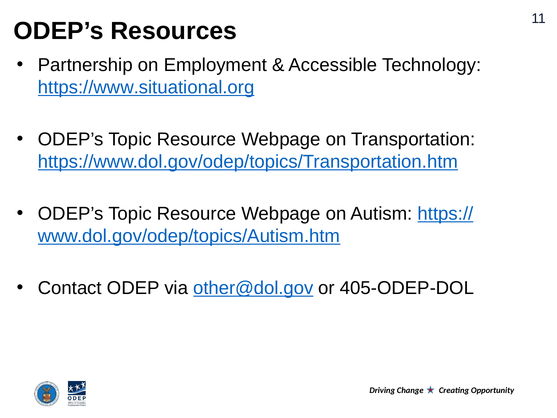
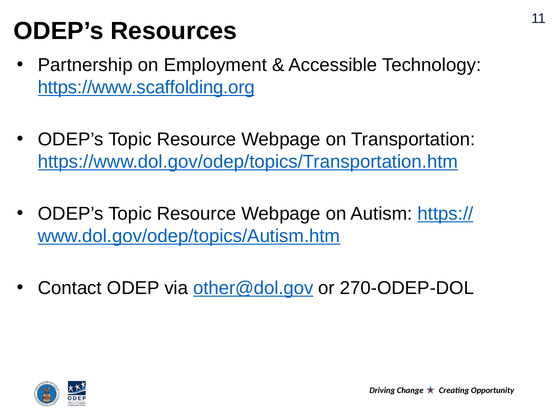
https://www.situational.org: https://www.situational.org -> https://www.scaffolding.org
405-ODEP-DOL: 405-ODEP-DOL -> 270-ODEP-DOL
